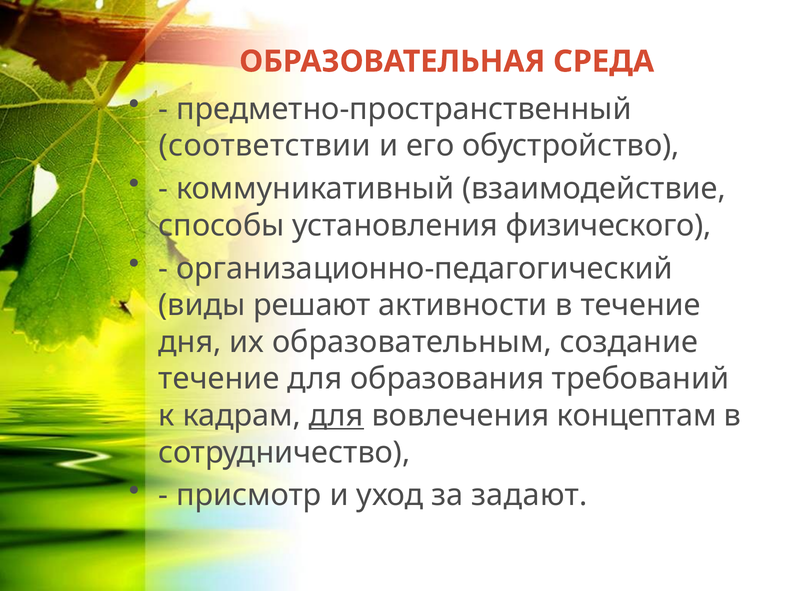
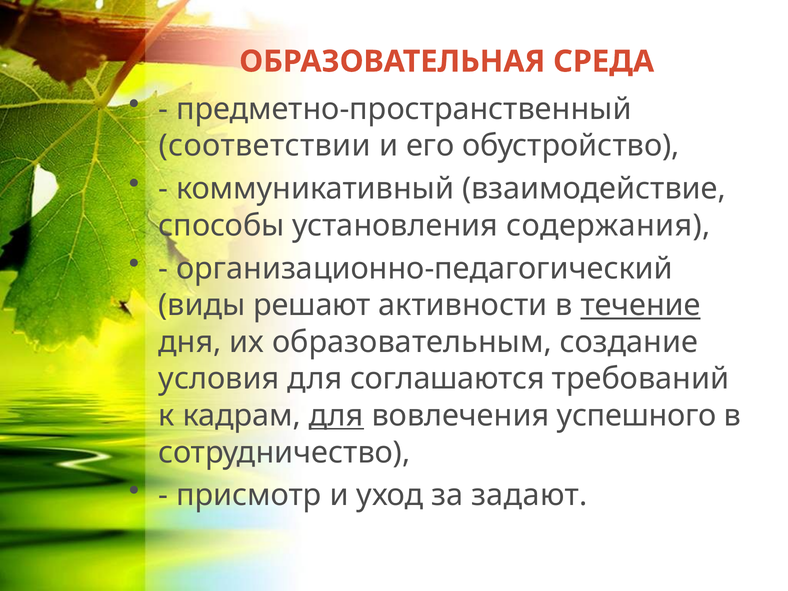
физического: физического -> содержания
течение at (641, 305) underline: none -> present
течение at (219, 379): течение -> условия
образования: образования -> соглашаются
концептам: концептам -> успешного
